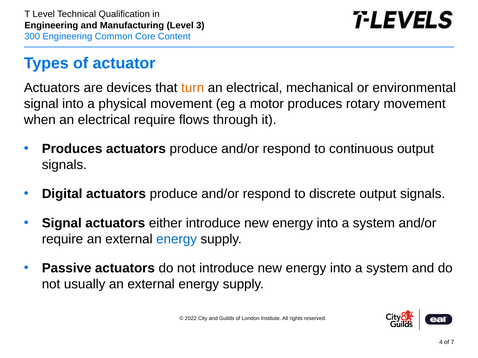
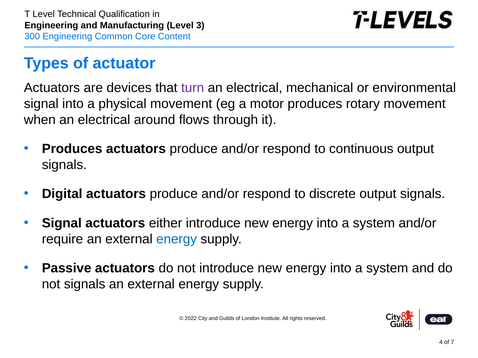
turn colour: orange -> purple
electrical require: require -> around
not usually: usually -> signals
